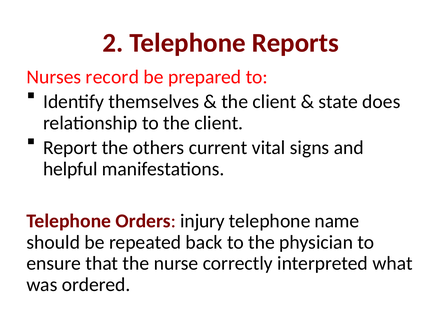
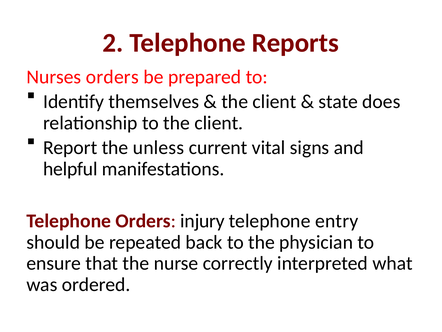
Nurses record: record -> orders
others: others -> unless
name: name -> entry
